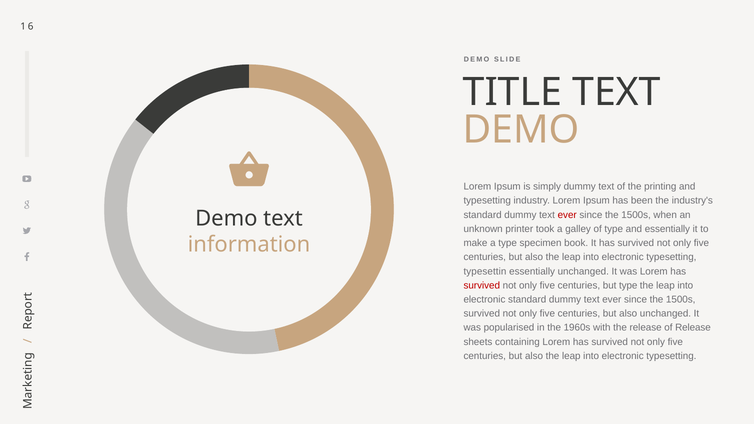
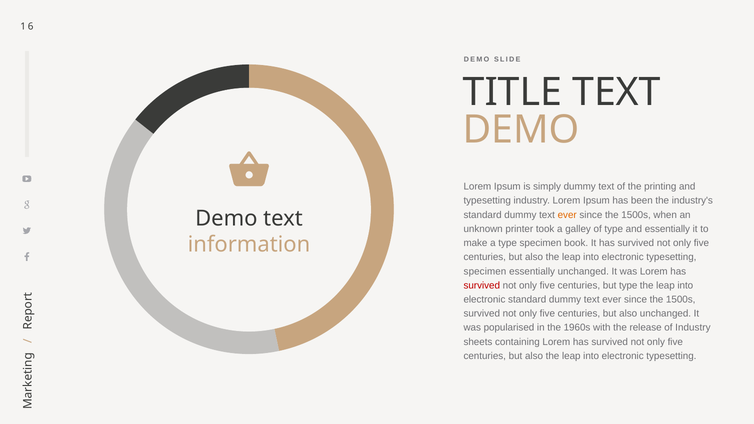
ever at (567, 215) colour: red -> orange
typesettin at (485, 271): typesettin -> specimen
of Release: Release -> Industry
